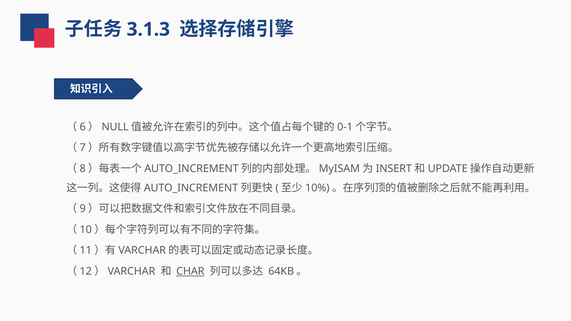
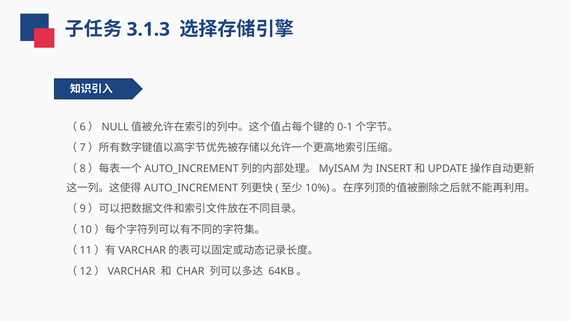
CHAR underline: present -> none
